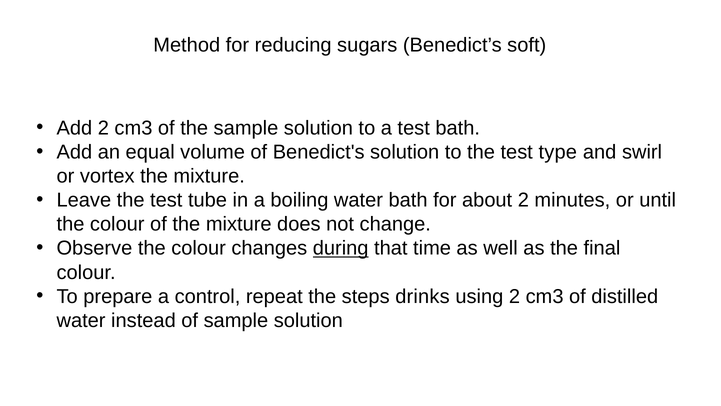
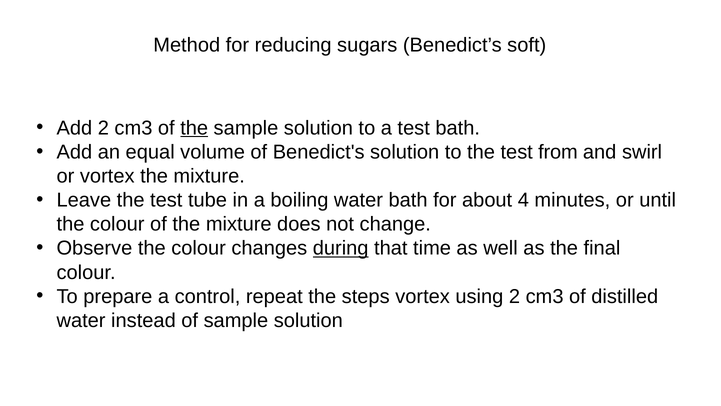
the at (194, 128) underline: none -> present
type: type -> from
about 2: 2 -> 4
steps drinks: drinks -> vortex
